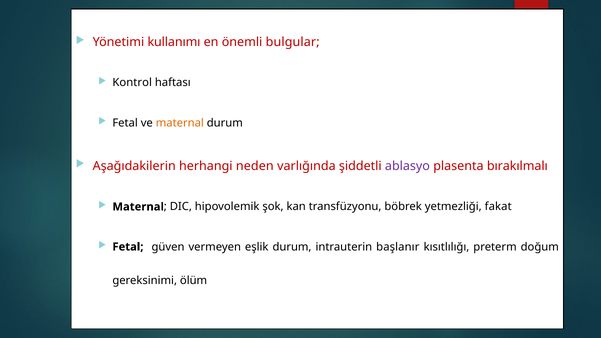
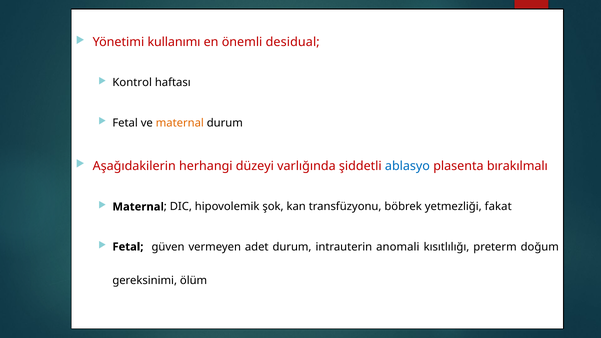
bulgular: bulgular -> desidual
neden: neden -> düzeyi
ablasyo colour: purple -> blue
eşlik: eşlik -> adet
başlanır: başlanır -> anomali
